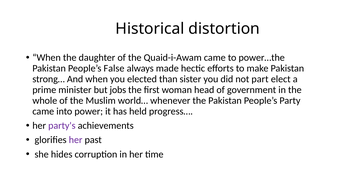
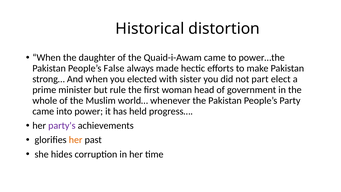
than: than -> with
jobs: jobs -> rule
her at (76, 140) colour: purple -> orange
